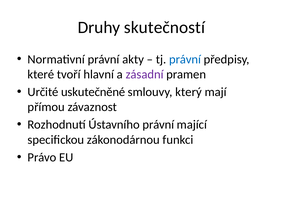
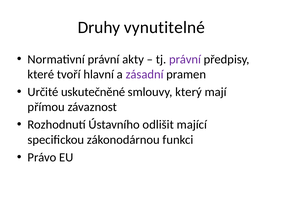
skutečností: skutečností -> vynutitelné
právní at (185, 59) colour: blue -> purple
Ústavního právní: právní -> odlišit
